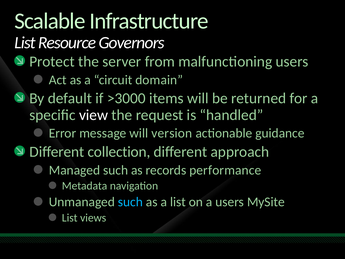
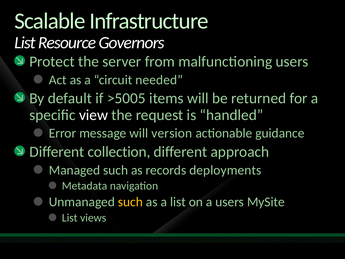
domain: domain -> needed
>3000: >3000 -> >5005
performance: performance -> deployments
such at (130, 202) colour: light blue -> yellow
